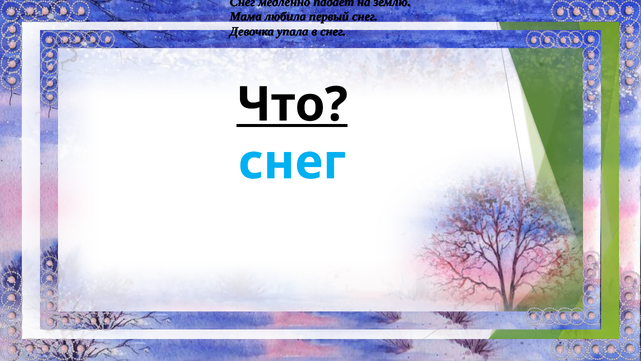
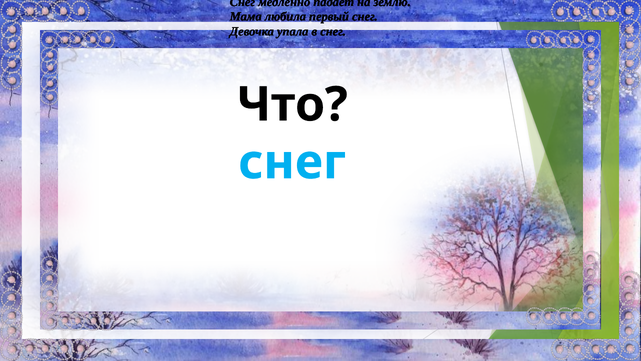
Что underline: present -> none
